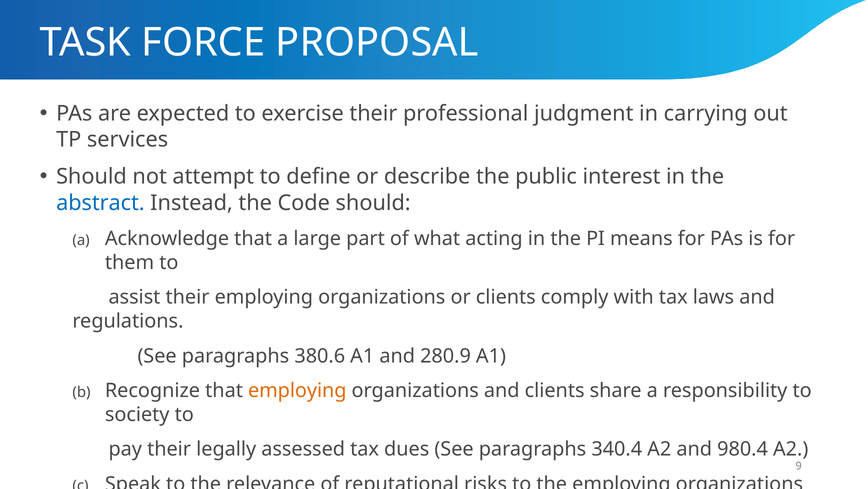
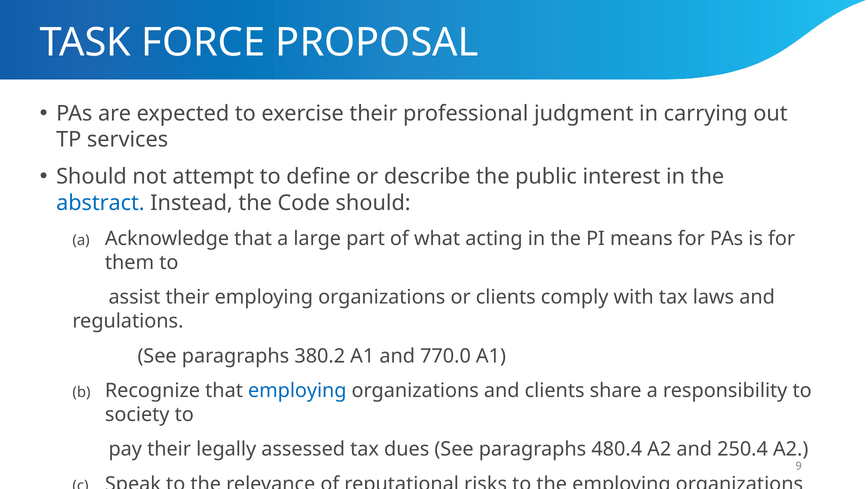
380.6: 380.6 -> 380.2
280.9: 280.9 -> 770.0
employing at (297, 390) colour: orange -> blue
340.4: 340.4 -> 480.4
980.4: 980.4 -> 250.4
